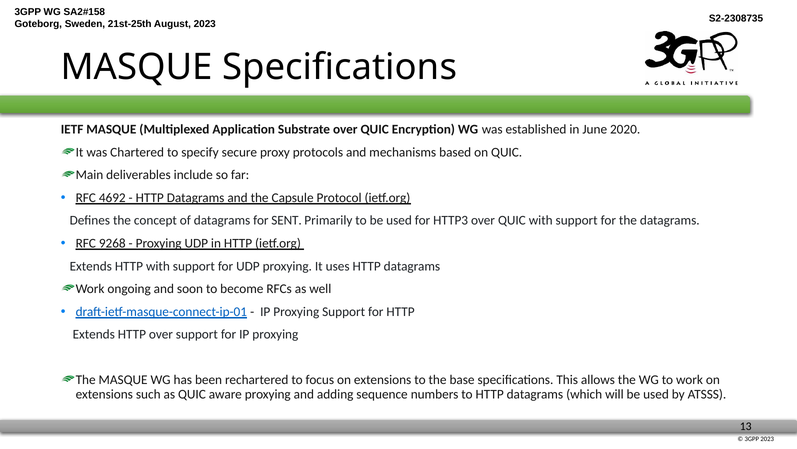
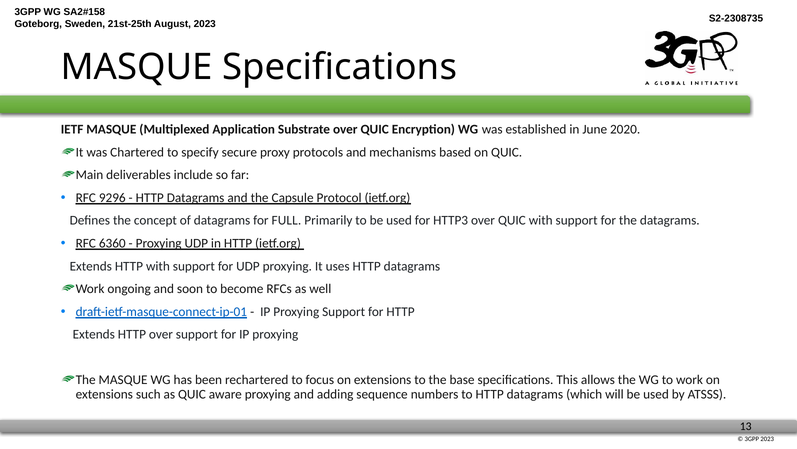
4692: 4692 -> 9296
SENT: SENT -> FULL
9268: 9268 -> 6360
